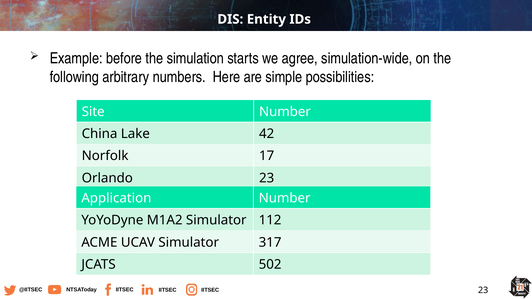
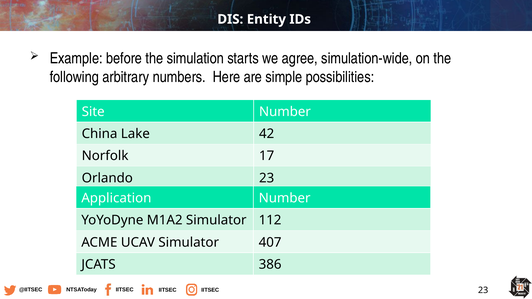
317: 317 -> 407
502: 502 -> 386
